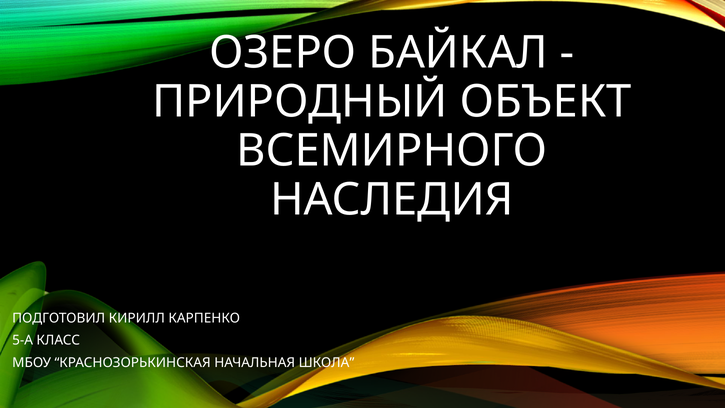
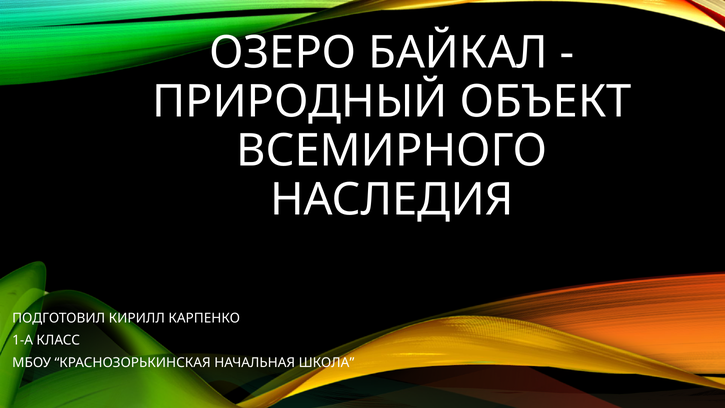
5-А: 5-А -> 1-А
